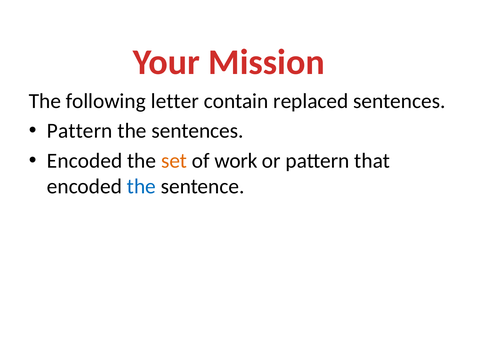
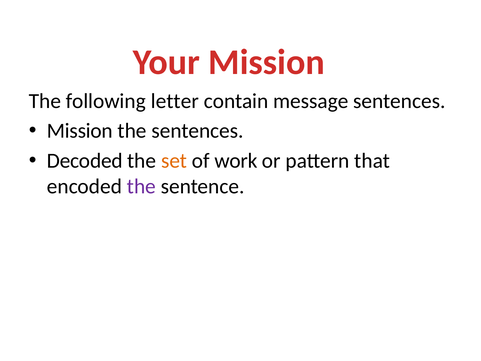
replaced: replaced -> message
Pattern at (80, 131): Pattern -> Mission
Encoded at (85, 161): Encoded -> Decoded
the at (141, 186) colour: blue -> purple
